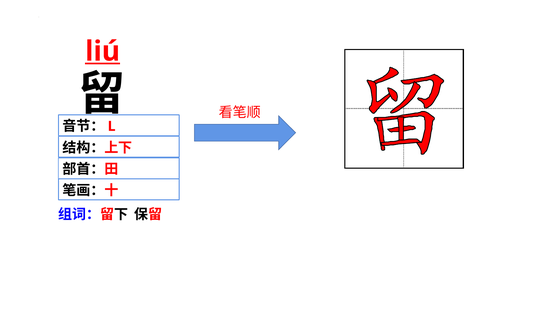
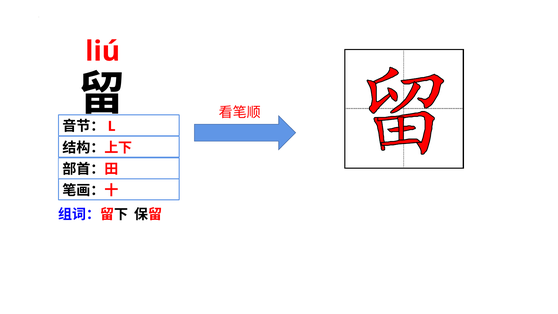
liú underline: present -> none
